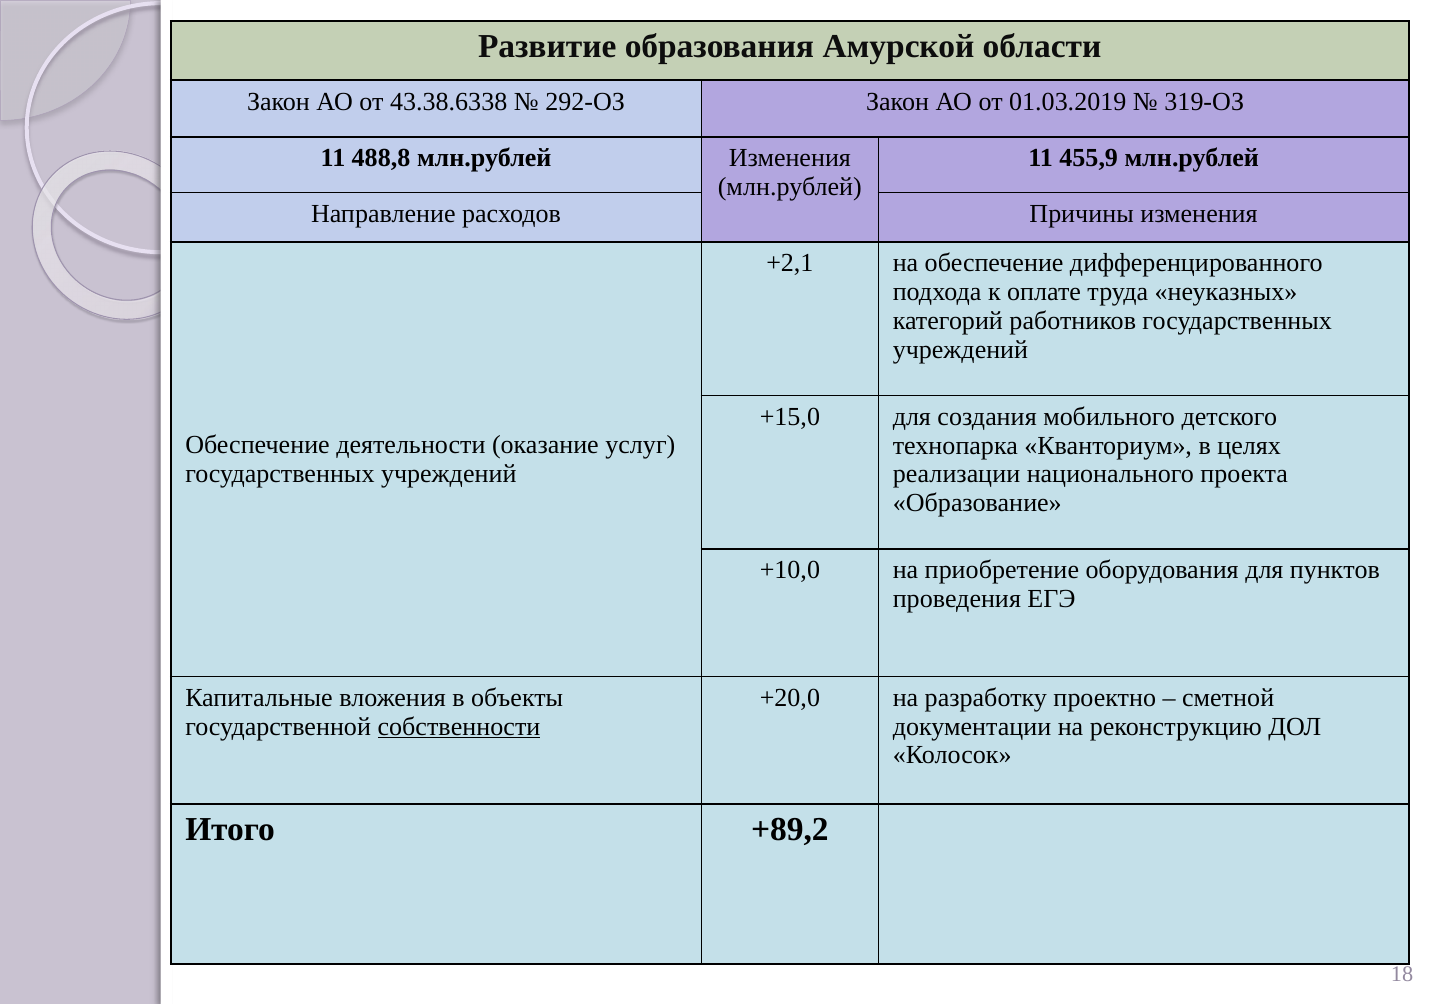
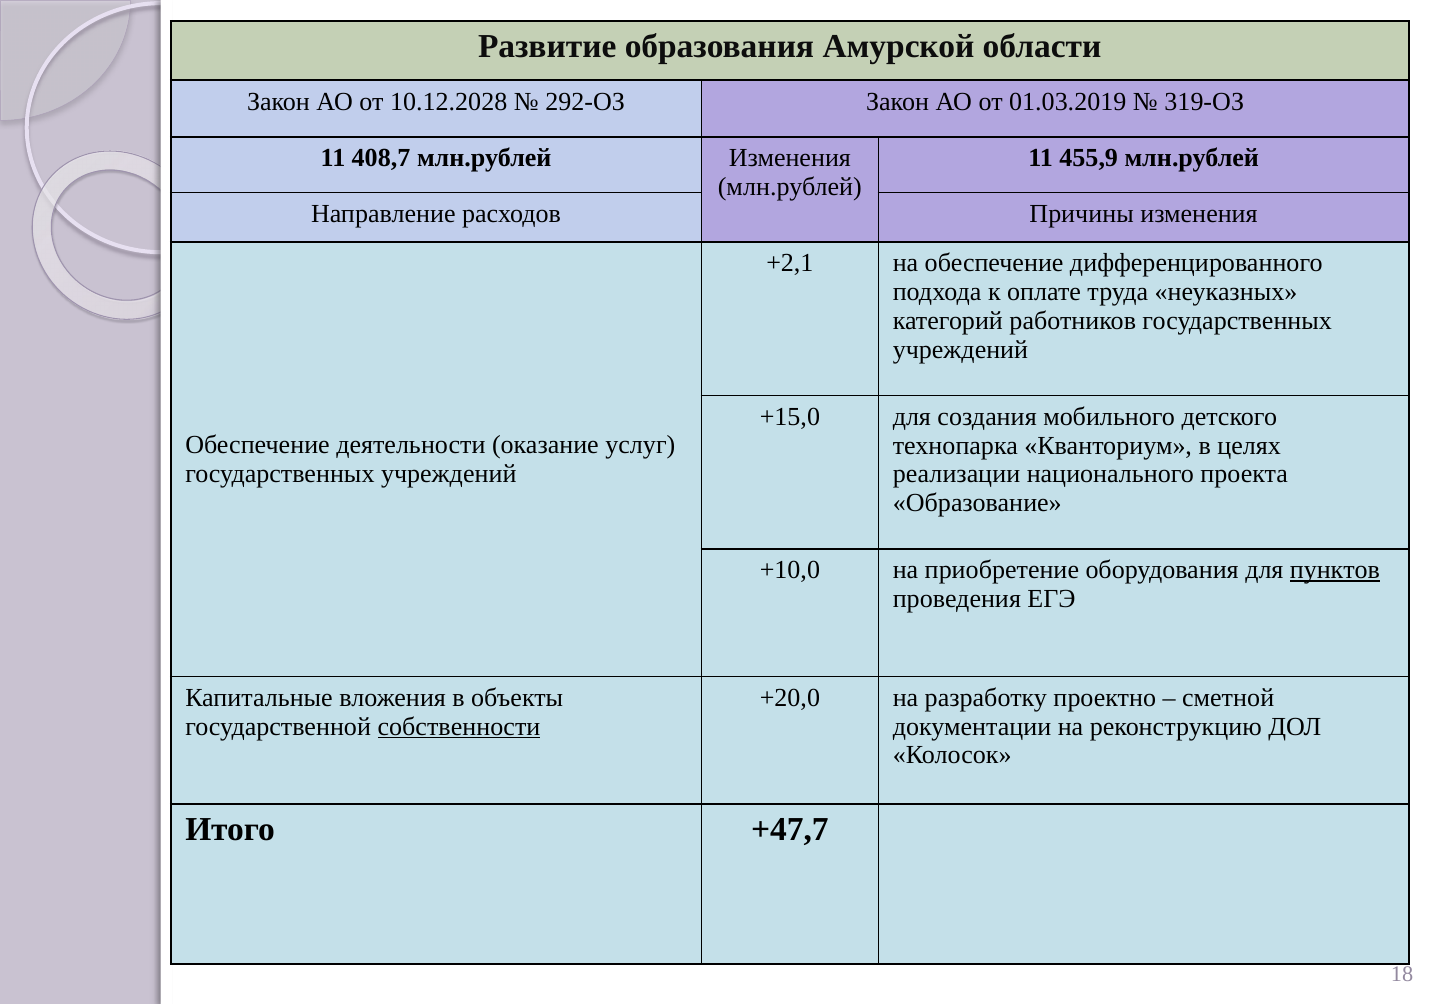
43.38.6338: 43.38.6338 -> 10.12.2028
488,8: 488,8 -> 408,7
пунктов underline: none -> present
+89,2: +89,2 -> +47,7
